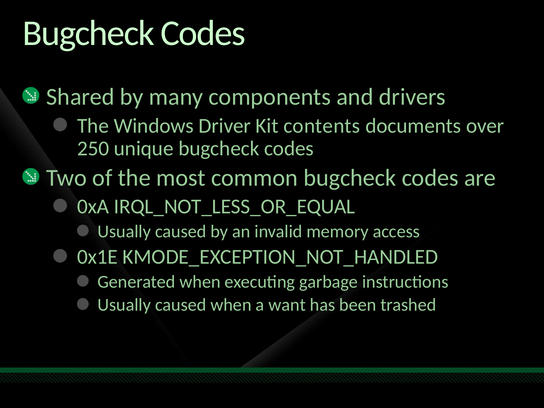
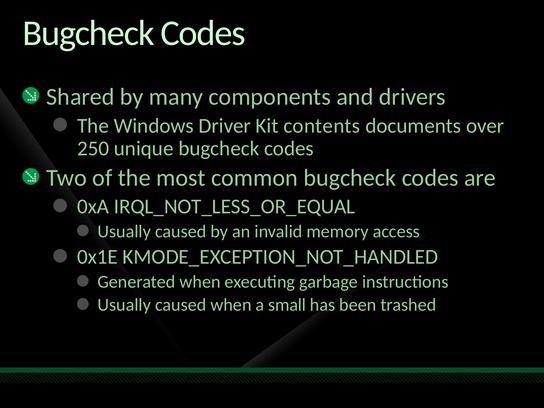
want: want -> small
